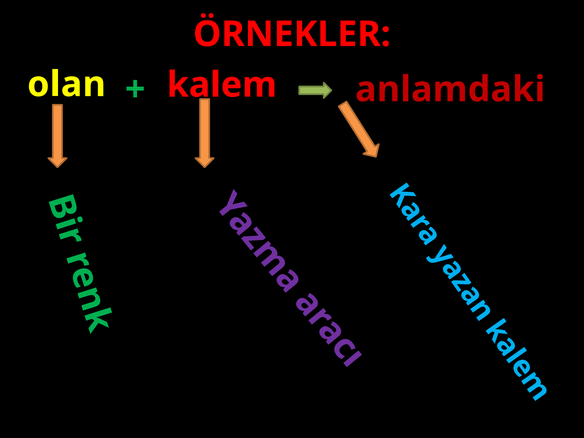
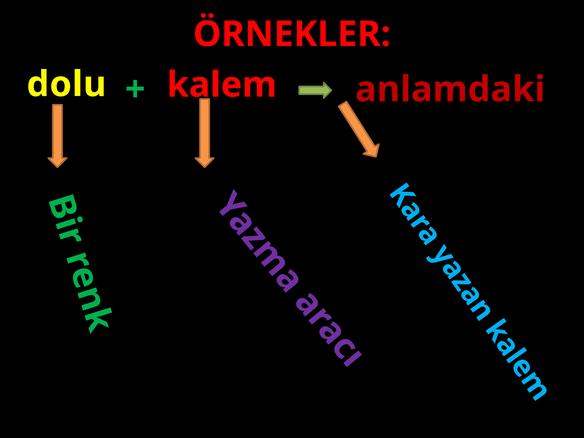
olan: olan -> dolu
